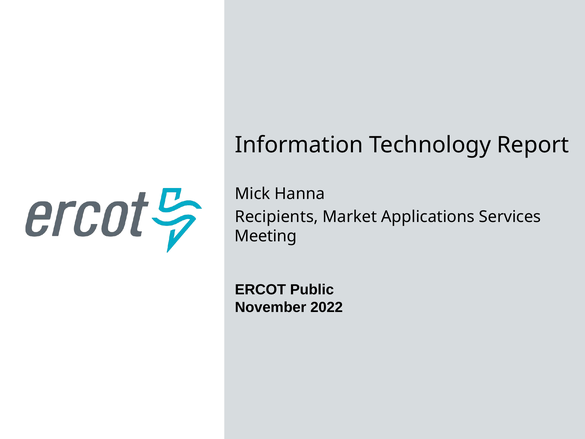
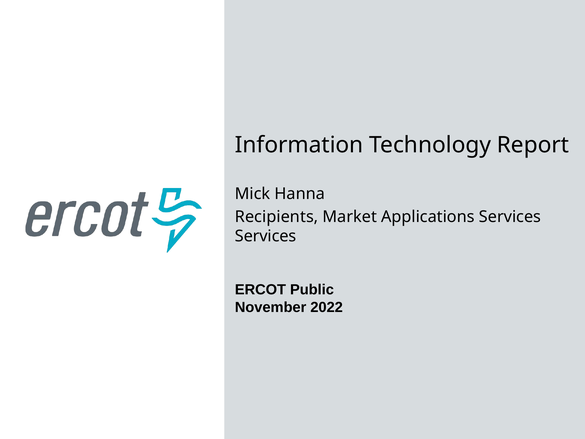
Meeting at (266, 236): Meeting -> Services
